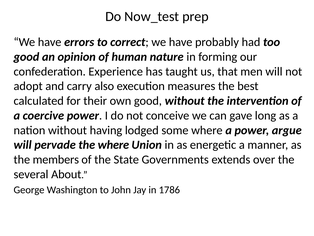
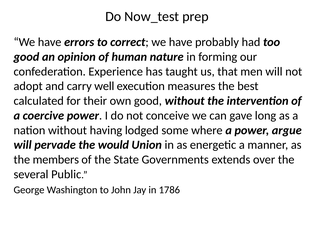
also: also -> well
the where: where -> would
About: About -> Public
